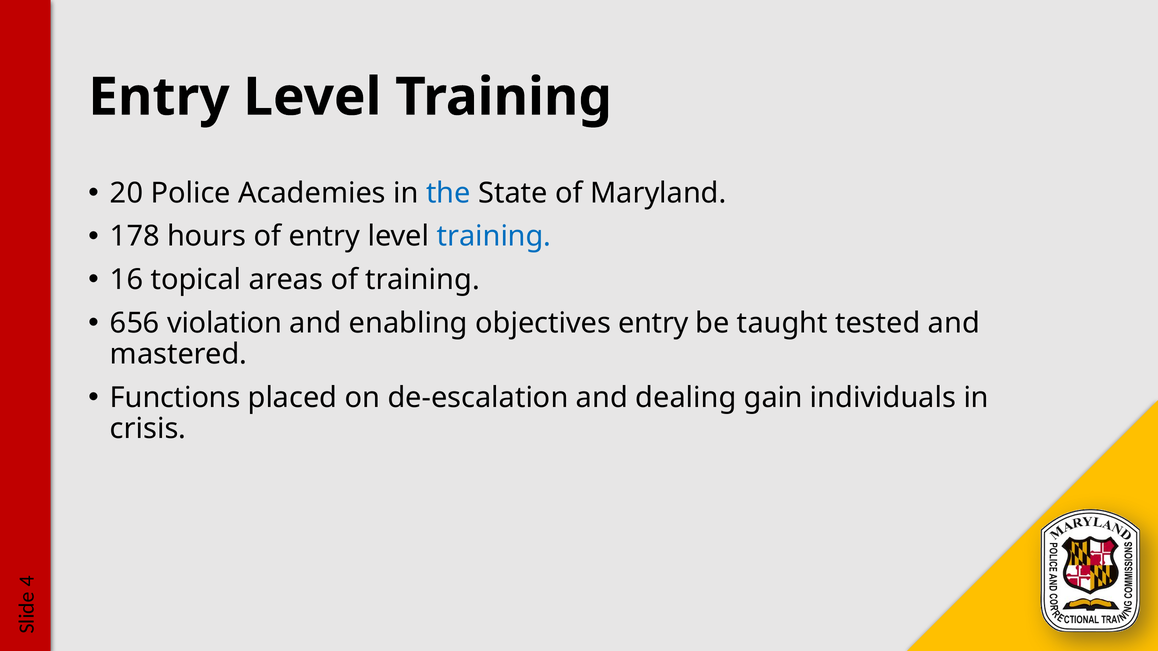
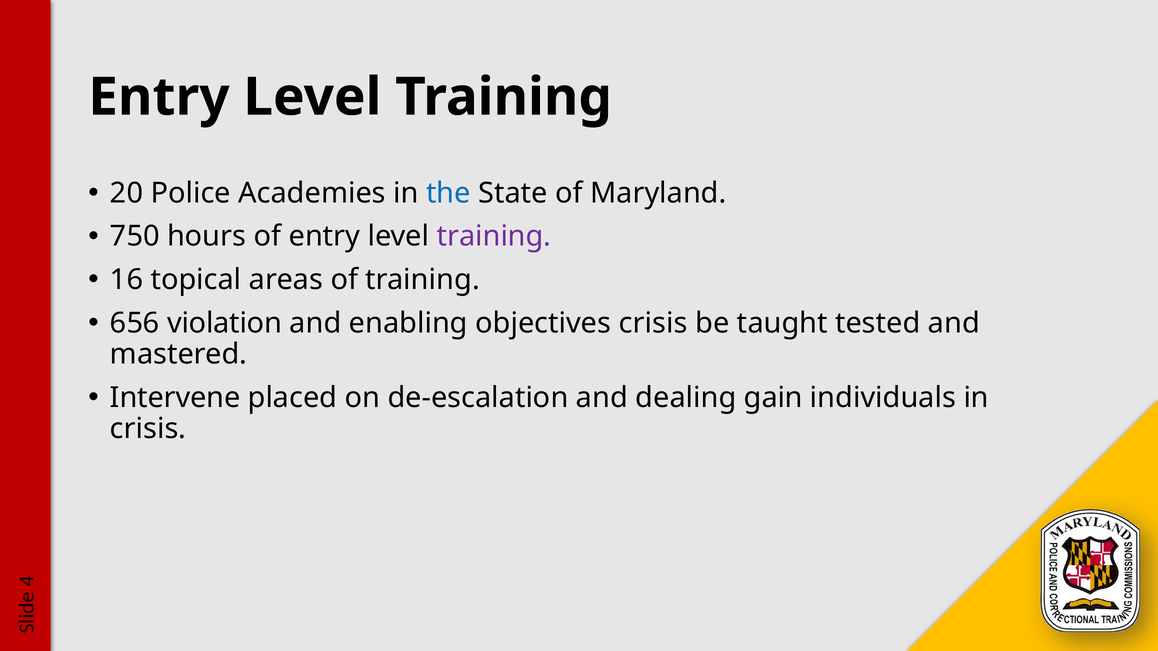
178: 178 -> 750
training at (494, 237) colour: blue -> purple
objectives entry: entry -> crisis
Functions: Functions -> Intervene
